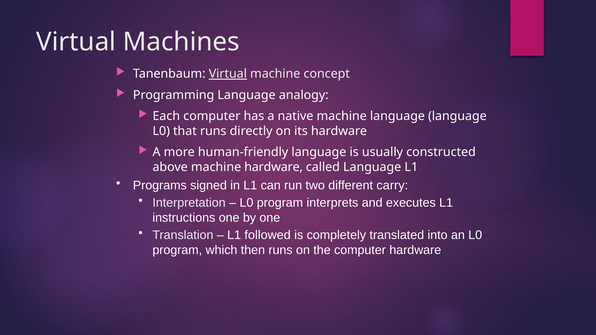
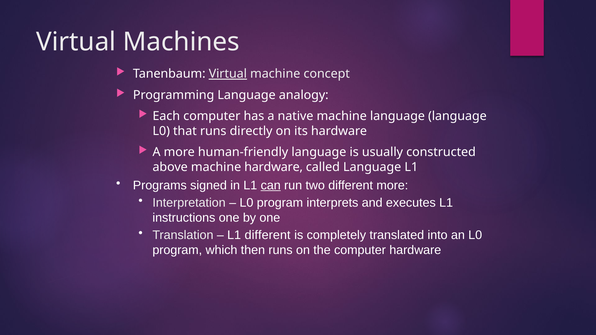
can underline: none -> present
different carry: carry -> more
L1 followed: followed -> different
